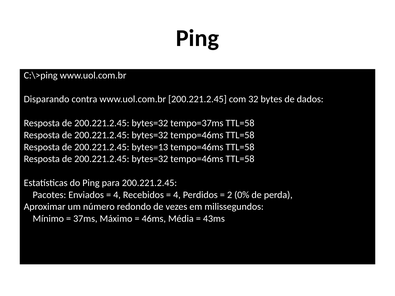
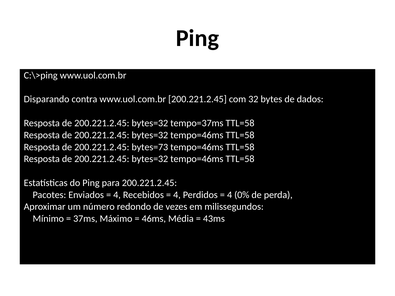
bytes=13: bytes=13 -> bytes=73
2 at (230, 195): 2 -> 4
